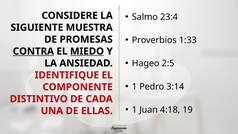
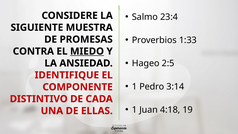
CONTRA underline: present -> none
